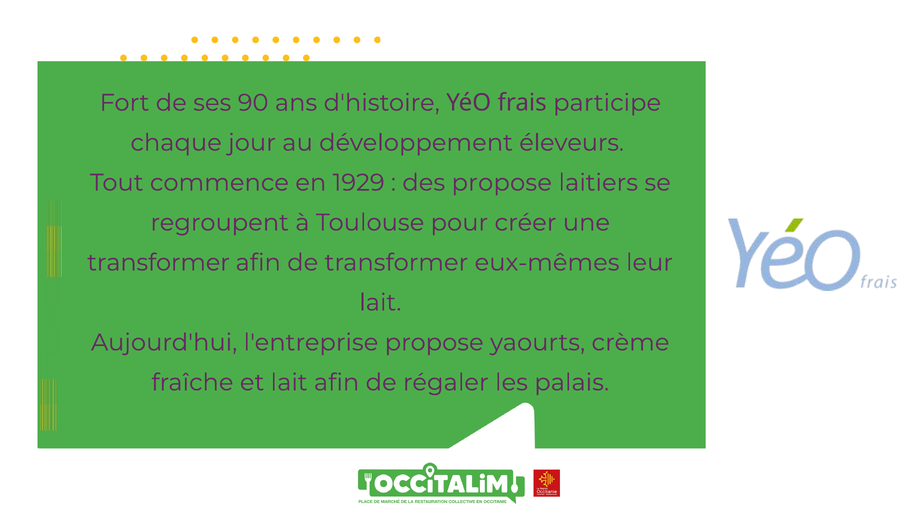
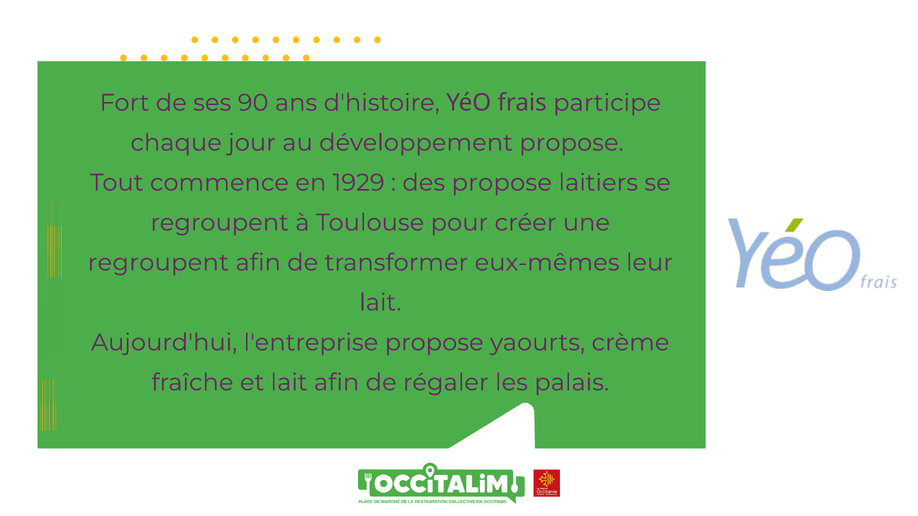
développement éleveurs: éleveurs -> propose
transformer at (159, 263): transformer -> regroupent
